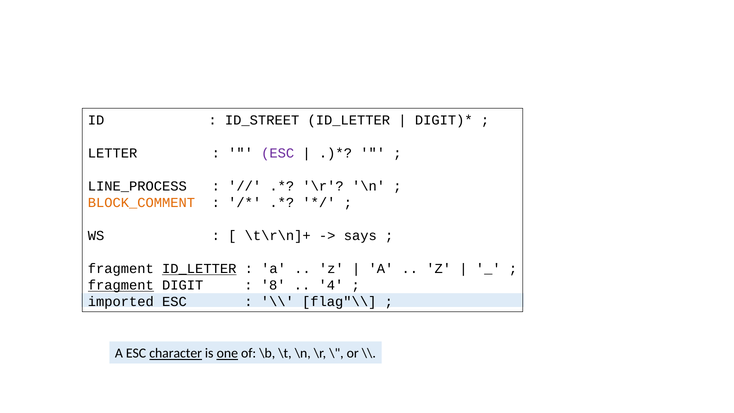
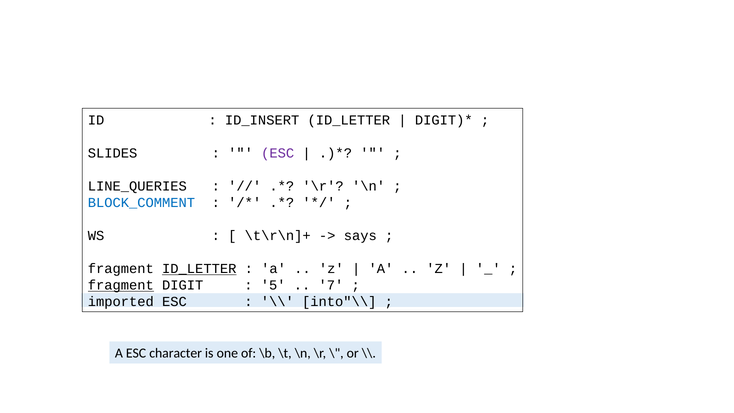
ID_STREET: ID_STREET -> ID_INSERT
LETTER: LETTER -> SLIDES
LINE_PROCESS: LINE_PROCESS -> LINE_QUERIES
BLOCK_COMMENT colour: orange -> blue
8: 8 -> 5
4: 4 -> 7
flag"\\: flag"\\ -> into"\\
character underline: present -> none
one underline: present -> none
